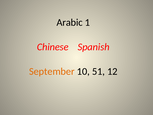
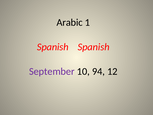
Chinese at (53, 47): Chinese -> Spanish
September colour: orange -> purple
51: 51 -> 94
